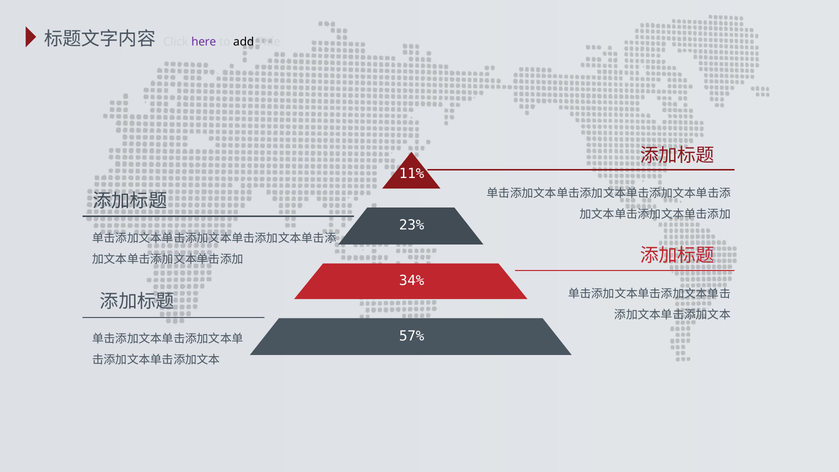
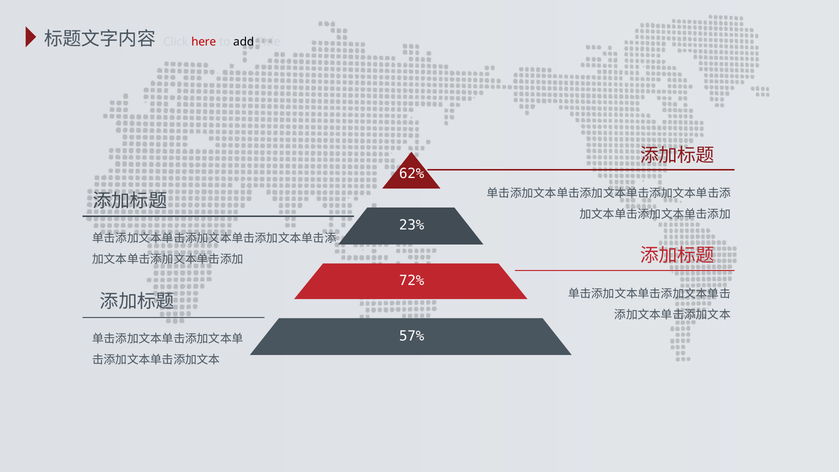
here colour: purple -> red
11%: 11% -> 62%
34%: 34% -> 72%
